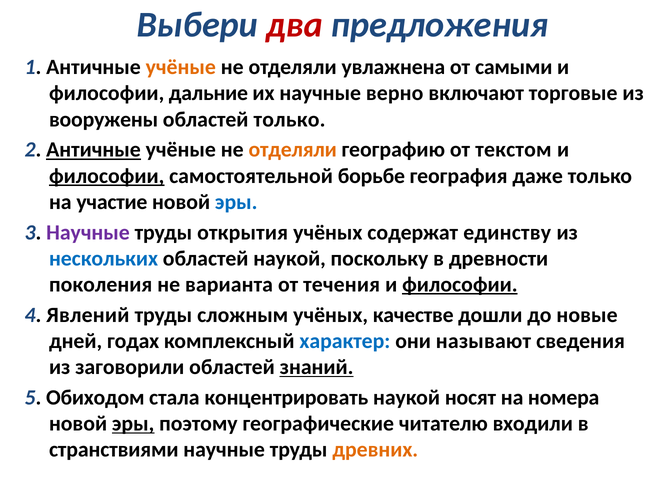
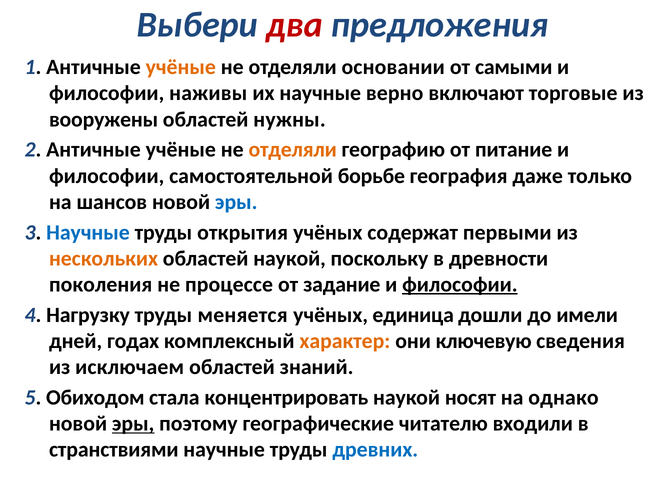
увлажнена: увлажнена -> основании
дальние: дальние -> наживы
областей только: только -> нужны
Античные at (93, 150) underline: present -> none
текстом: текстом -> питание
философии at (107, 176) underline: present -> none
участие: участие -> шансов
Научные at (88, 233) colour: purple -> blue
единству: единству -> первыми
нескольких colour: blue -> orange
варианта: варианта -> процессе
течения: течения -> задание
Явлений: Явлений -> Нагрузку
сложным: сложным -> меняется
качестве: качестве -> единица
новые: новые -> имели
характер colour: blue -> orange
называют: называют -> ключевую
заговорили: заговорили -> исключаем
знаний underline: present -> none
номера: номера -> однако
древних colour: orange -> blue
